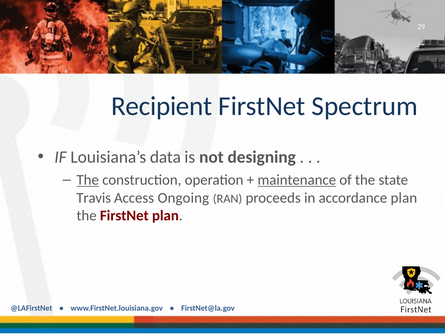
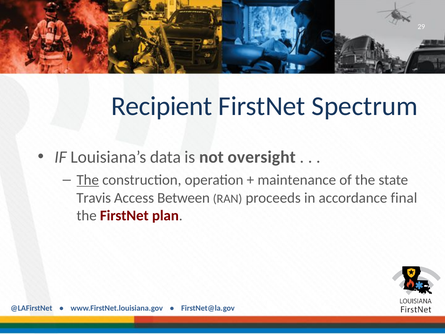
designing: designing -> oversight
maintenance underline: present -> none
Ongoing: Ongoing -> Between
accordance plan: plan -> final
